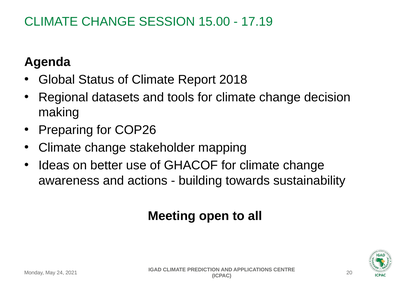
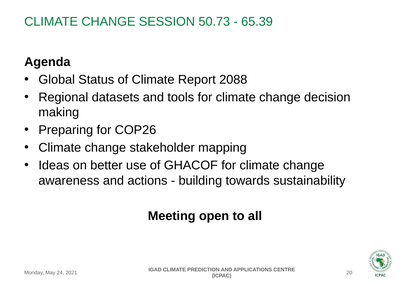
15.00: 15.00 -> 50.73
17.19: 17.19 -> 65.39
2018: 2018 -> 2088
